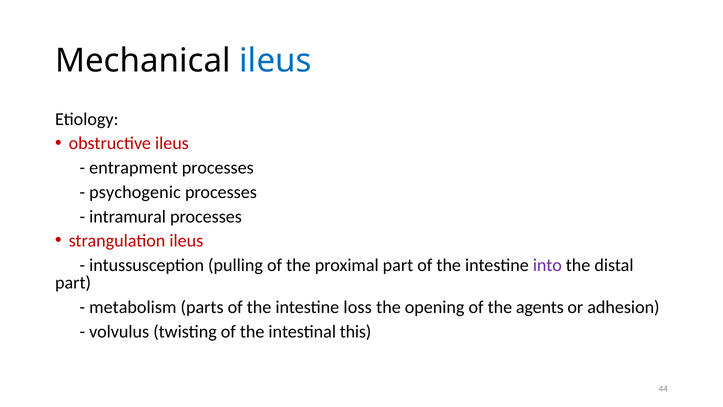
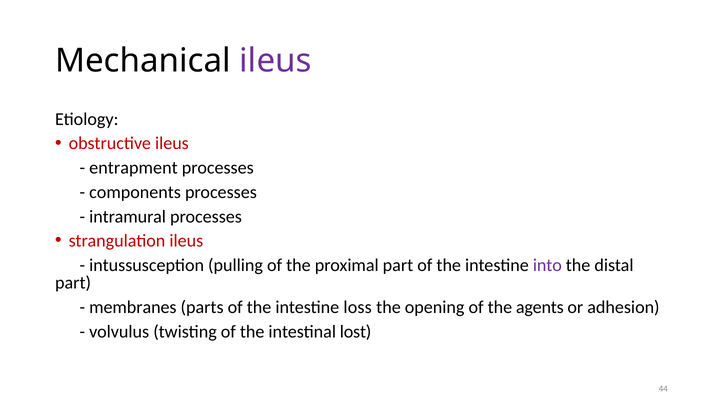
ileus at (275, 61) colour: blue -> purple
psychogenic: psychogenic -> components
metabolism: metabolism -> membranes
this: this -> lost
